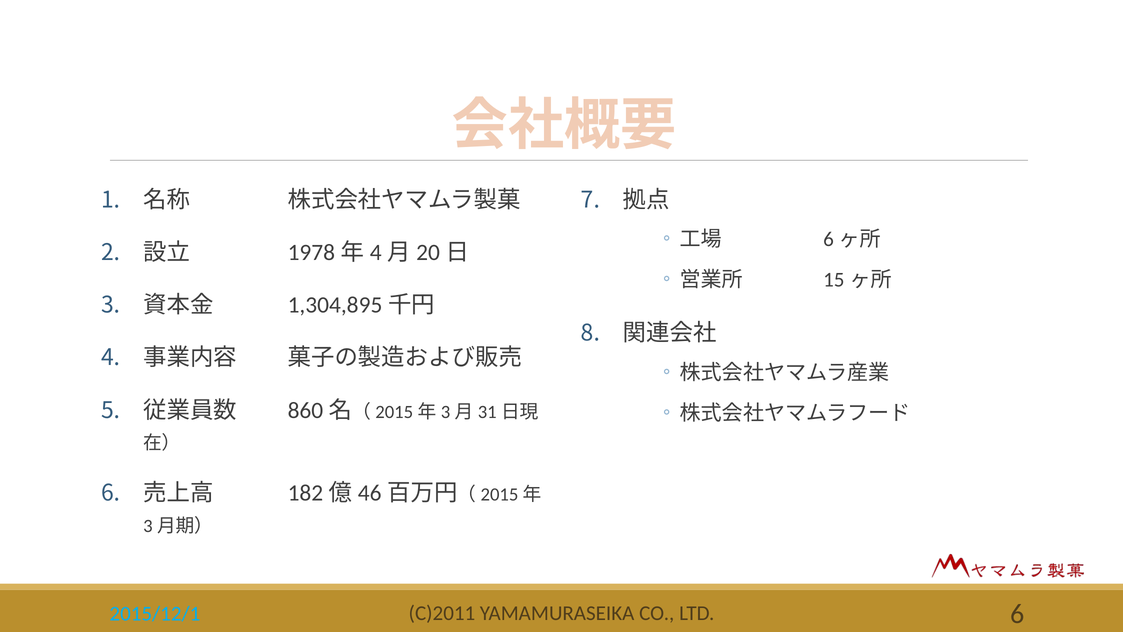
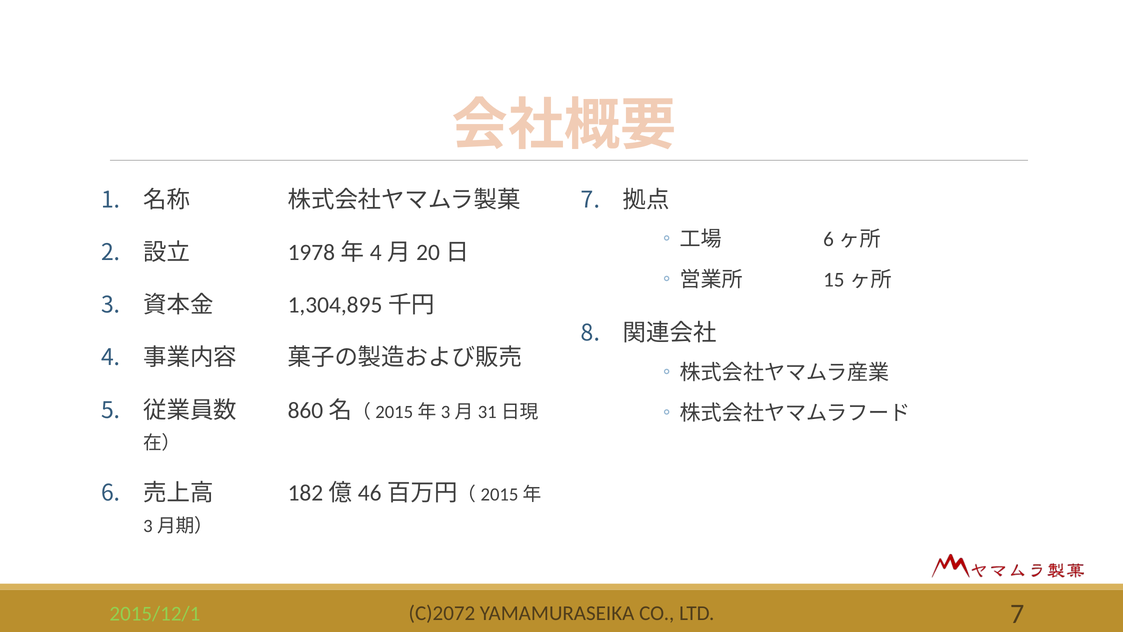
C)2011: C)2011 -> C)2072
LTD 6: 6 -> 7
2015/12/1 colour: light blue -> light green
